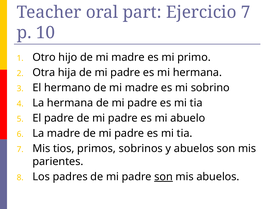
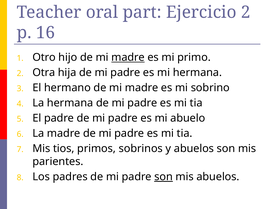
Ejercicio 7: 7 -> 2
10: 10 -> 16
madre at (128, 57) underline: none -> present
